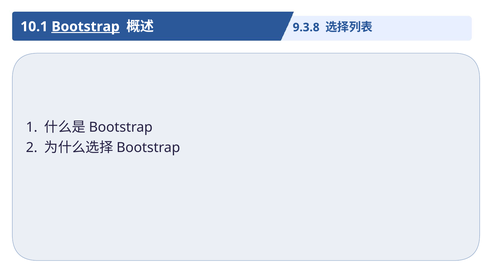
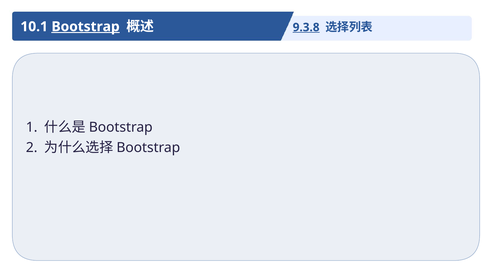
9.3.8 underline: none -> present
